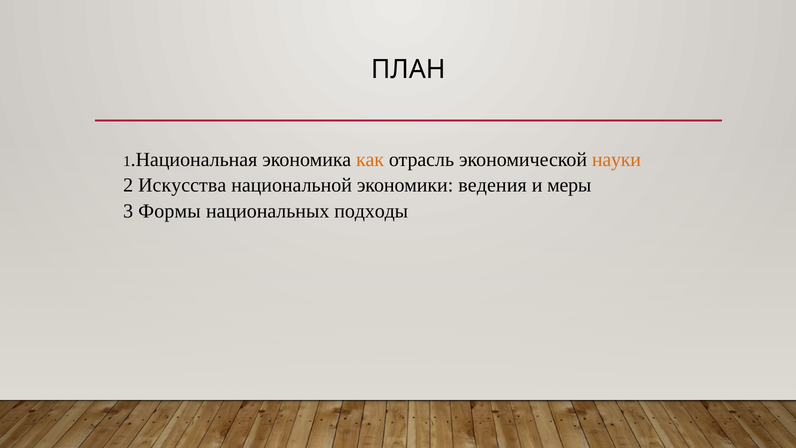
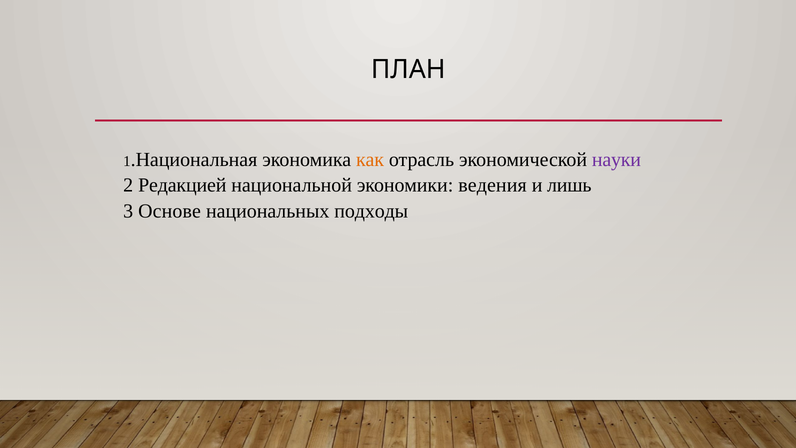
науки colour: orange -> purple
Искусства: Искусства -> Редакцией
меры: меры -> лишь
Формы: Формы -> Основе
